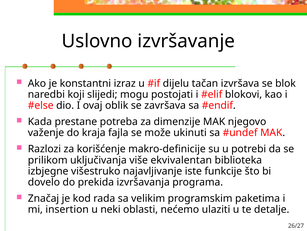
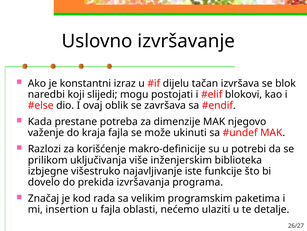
ekvivalentan: ekvivalentan -> inženjerskim
u neki: neki -> fajla
